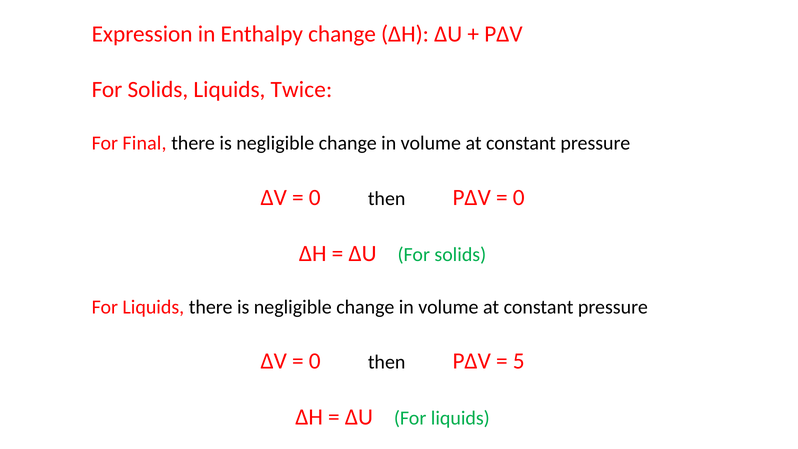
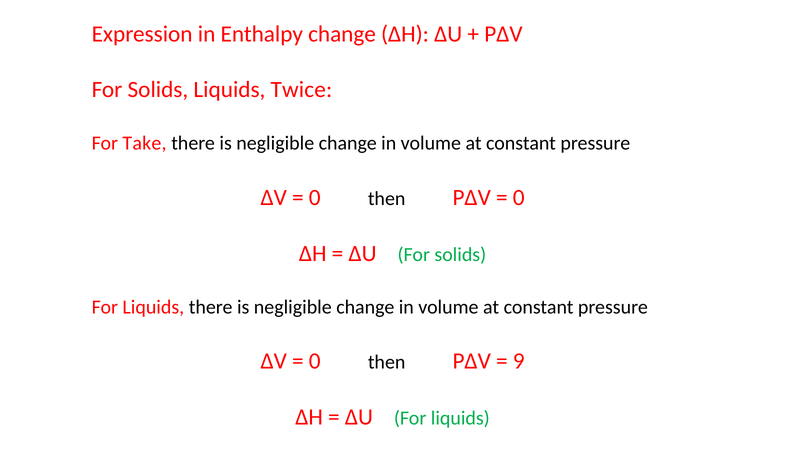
Final: Final -> Take
5: 5 -> 9
